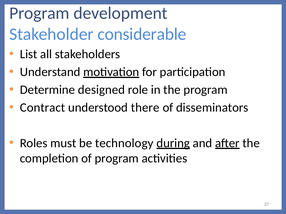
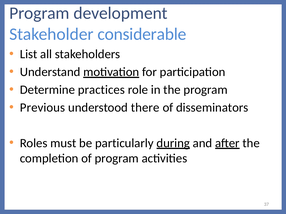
designed: designed -> practices
Contract: Contract -> Previous
technology: technology -> particularly
